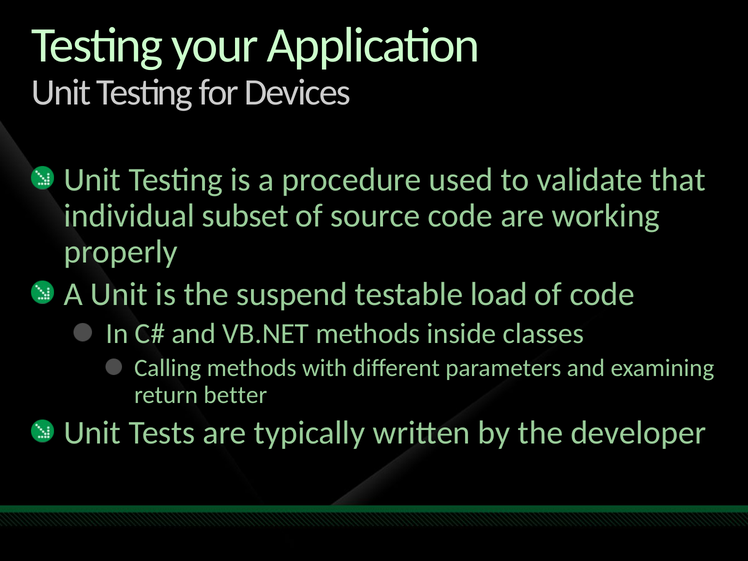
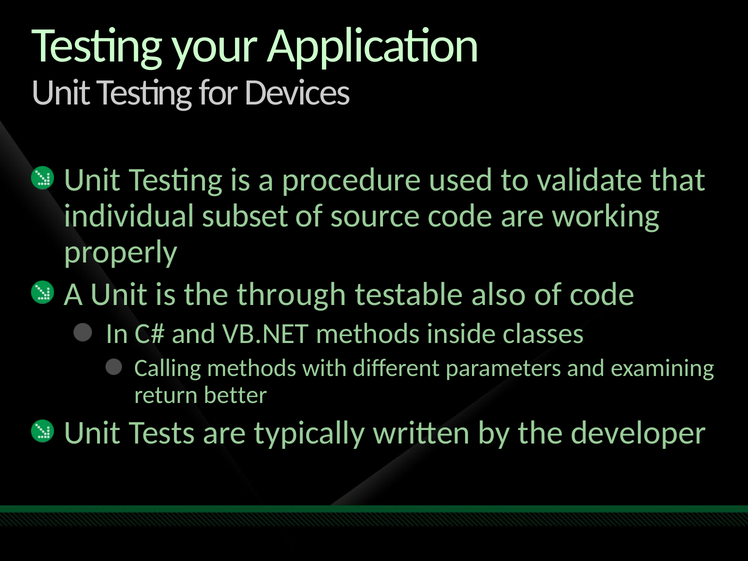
suspend: suspend -> through
load: load -> also
